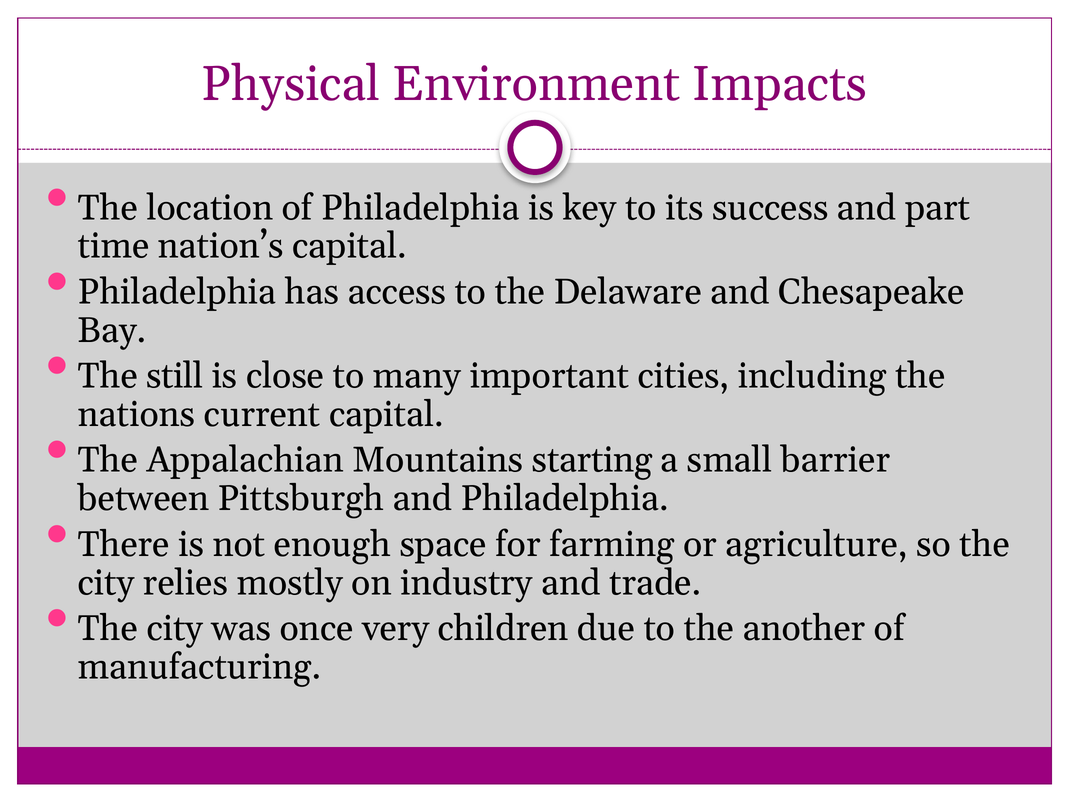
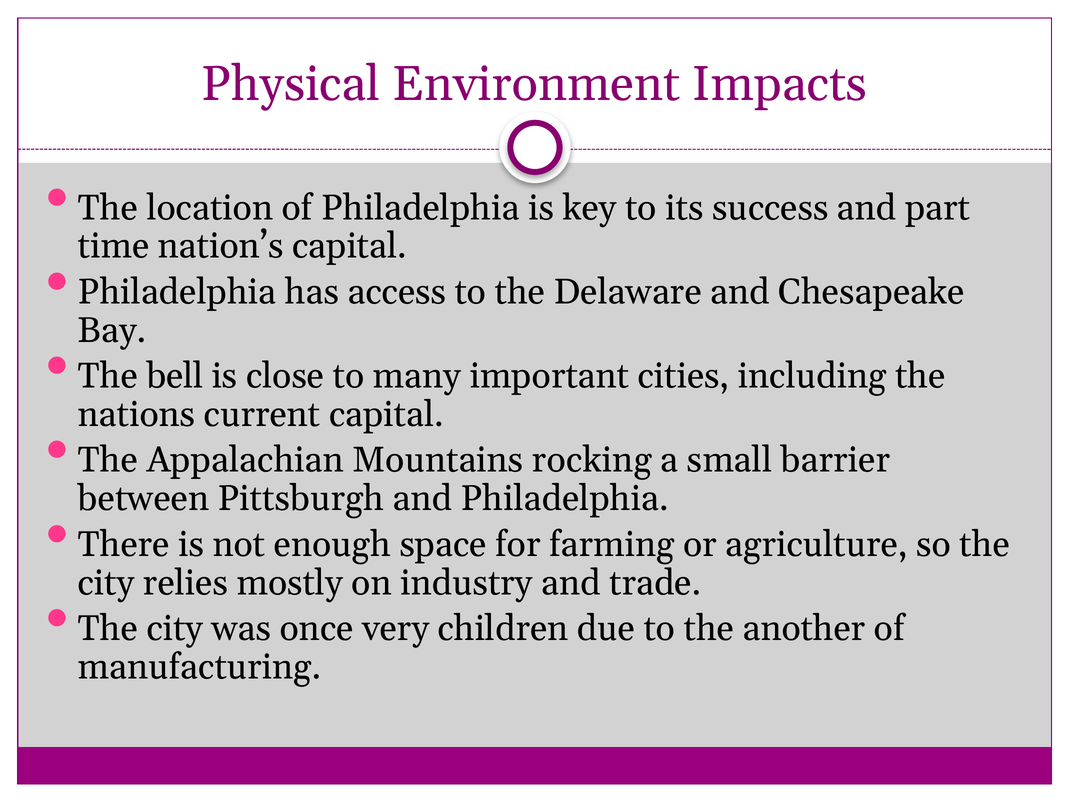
still: still -> bell
starting: starting -> rocking
